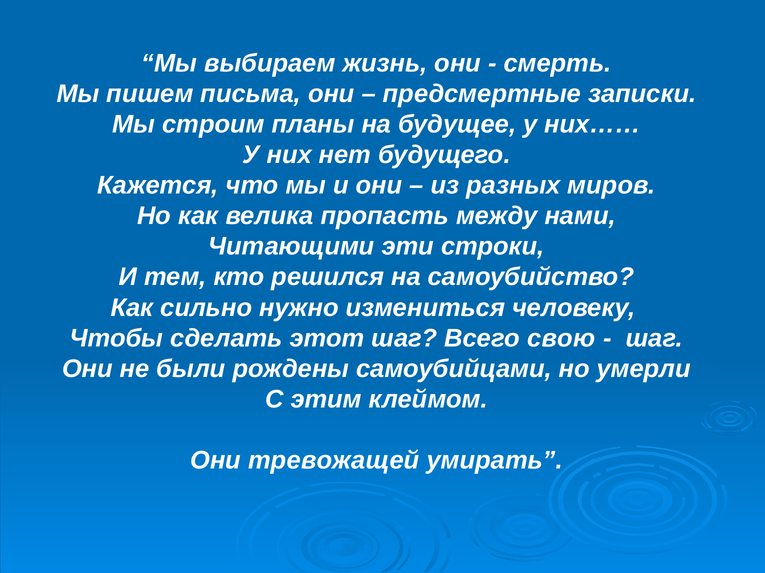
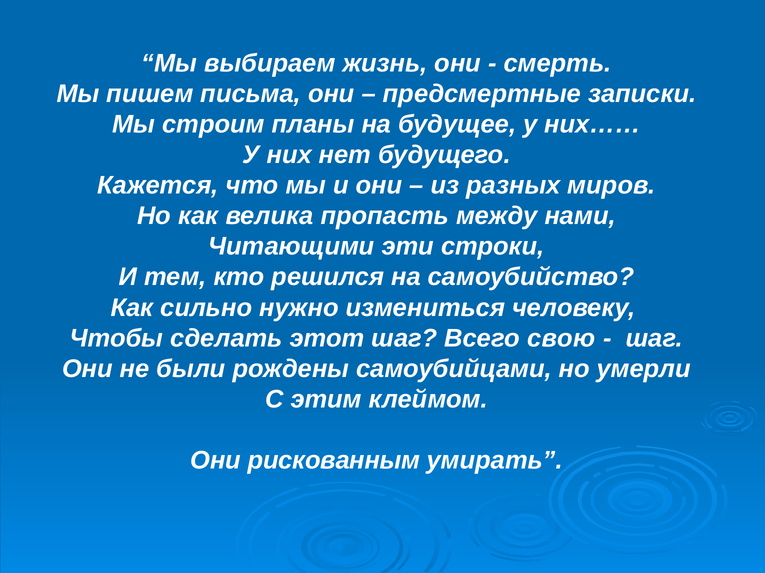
тревожащей: тревожащей -> рискованным
